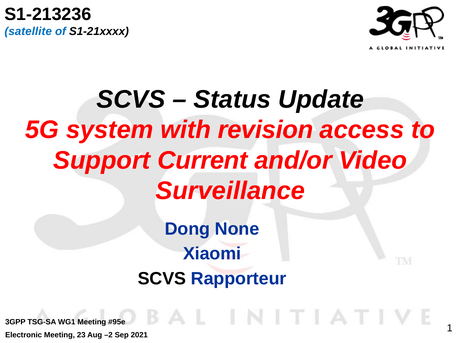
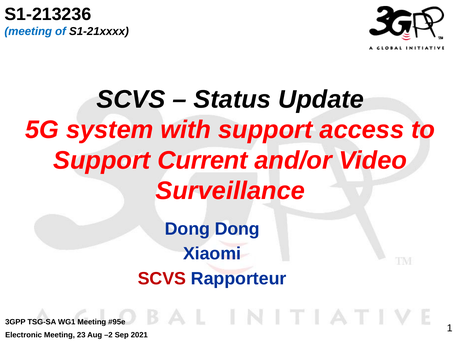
satellite at (28, 31): satellite -> meeting
with revision: revision -> support
Dong None: None -> Dong
SCVS at (162, 278) colour: black -> red
